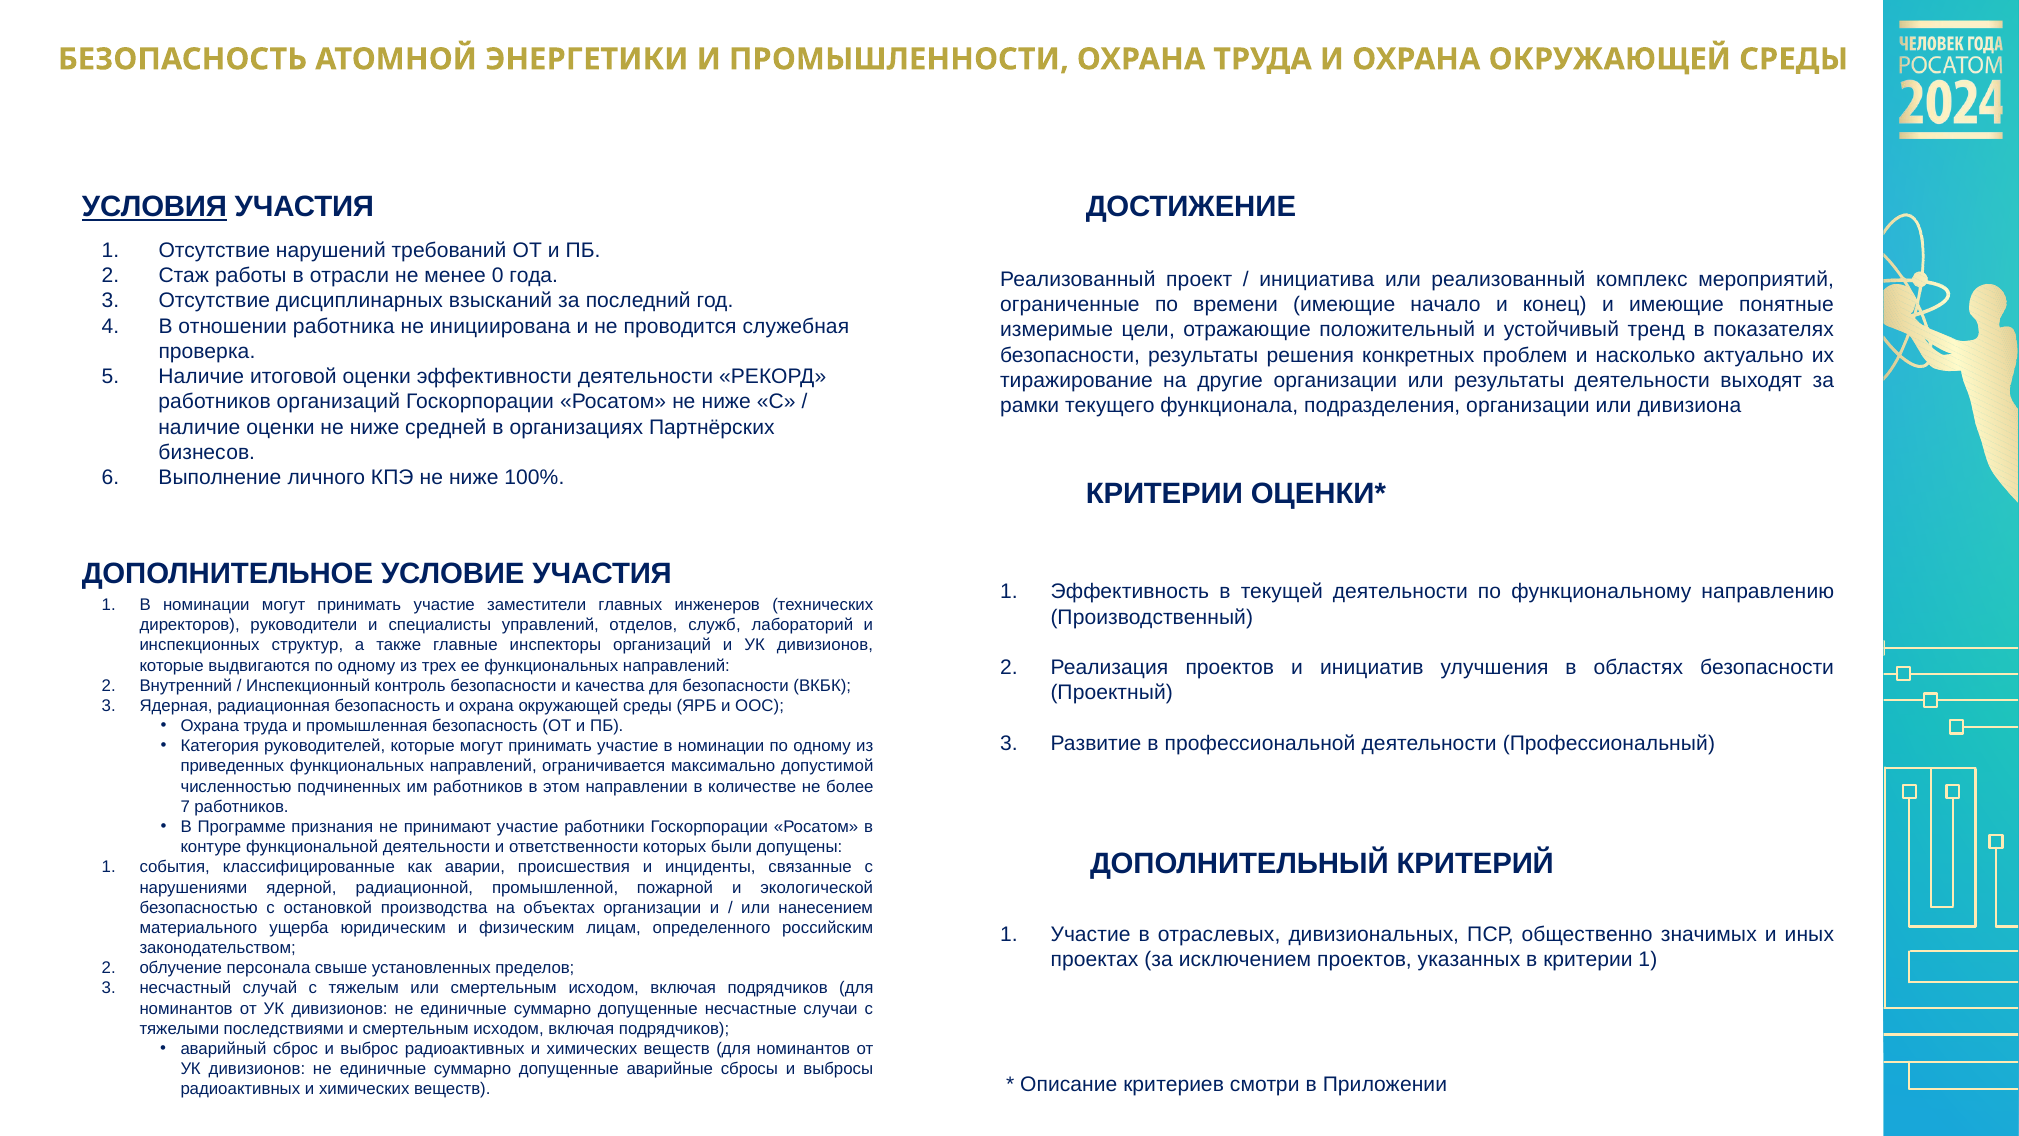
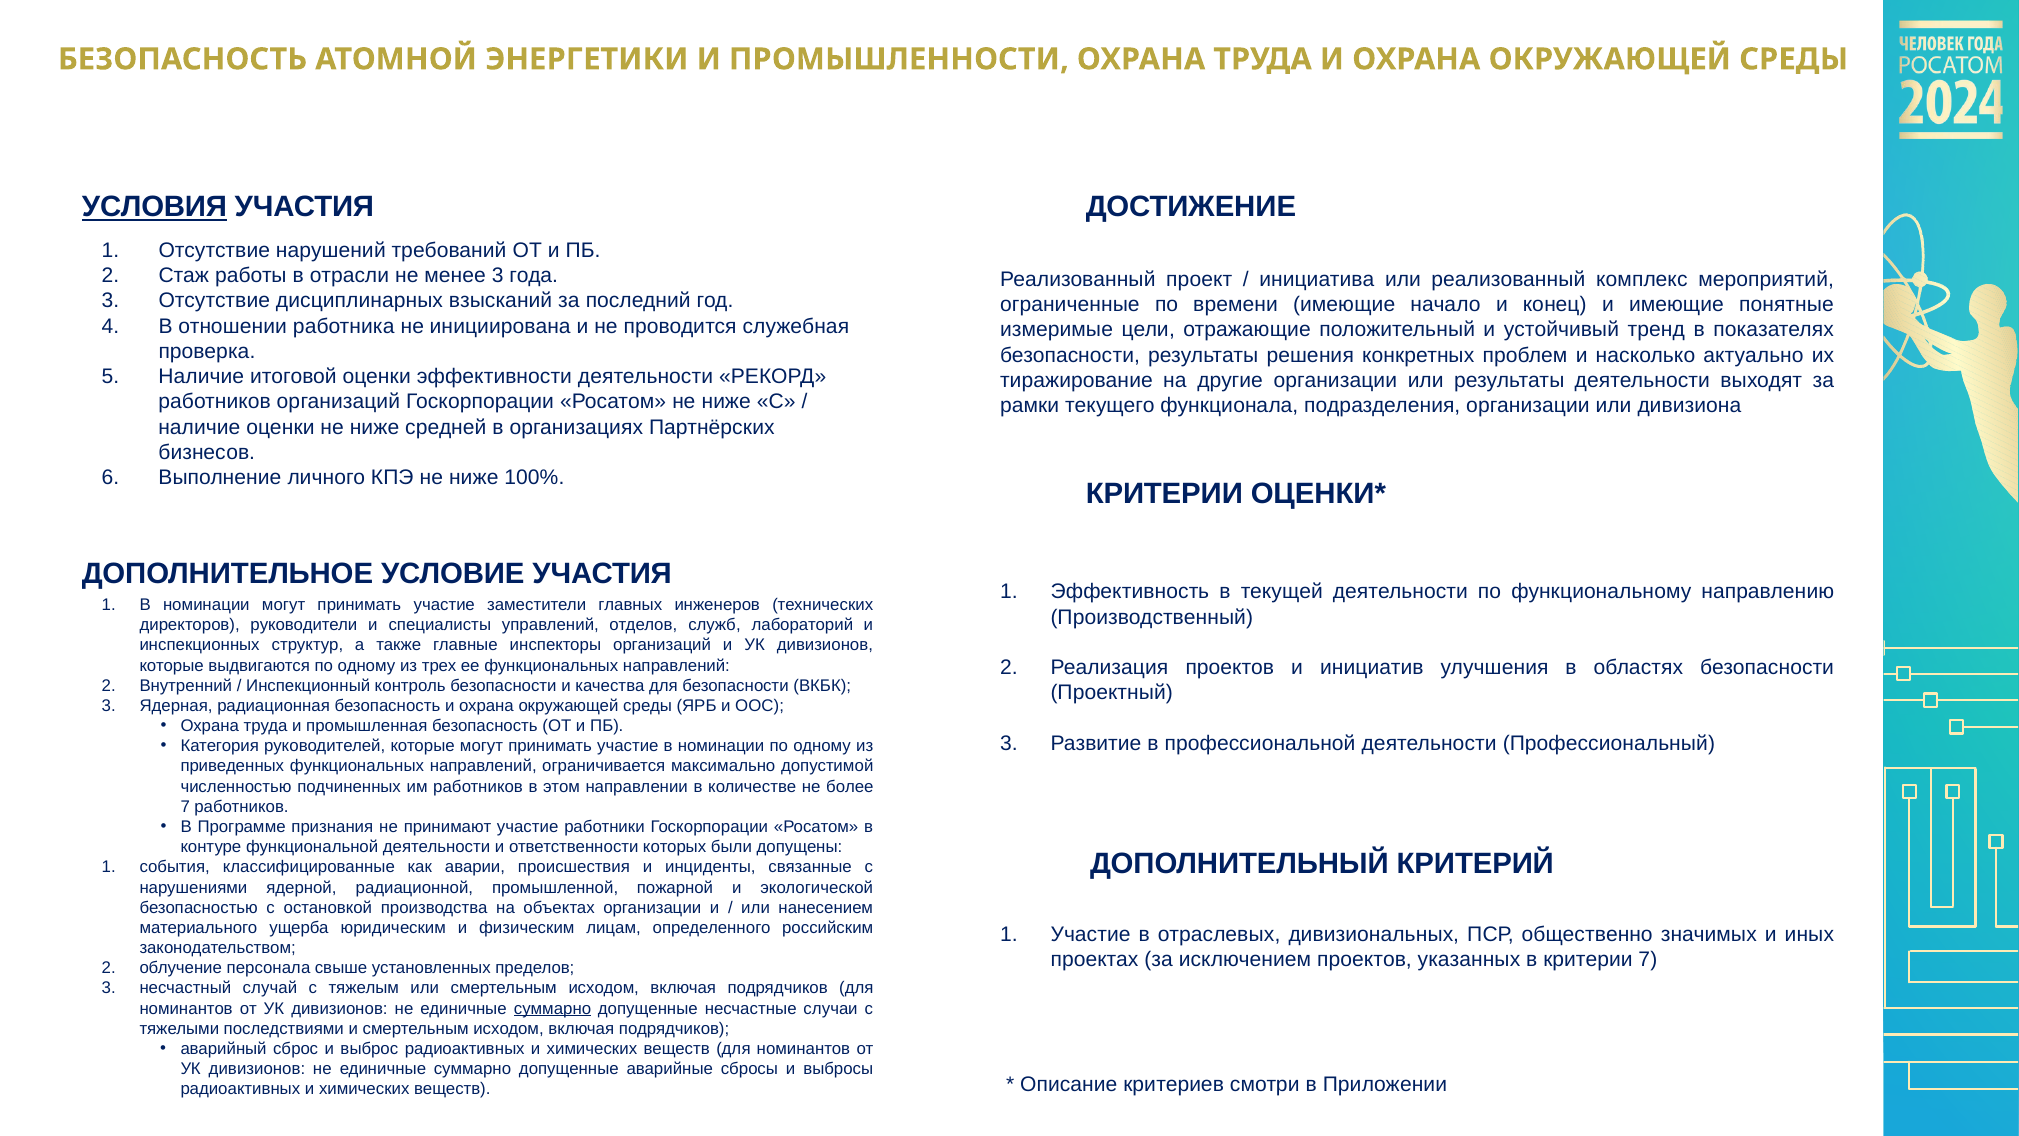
менее 0: 0 -> 3
критерии 1: 1 -> 7
суммарно at (553, 1008) underline: none -> present
